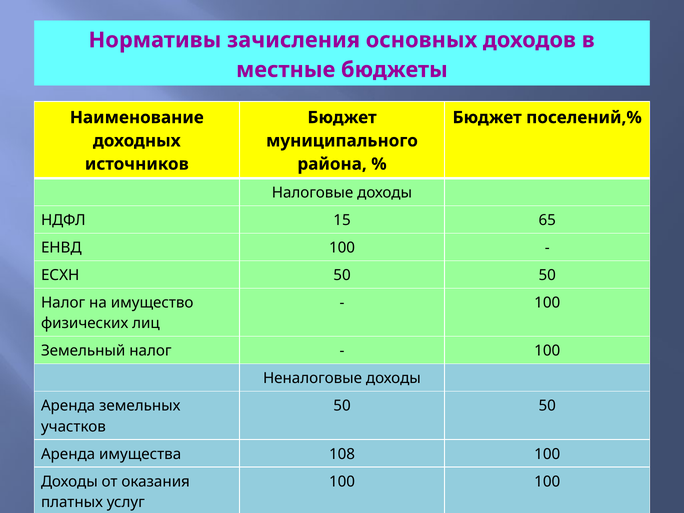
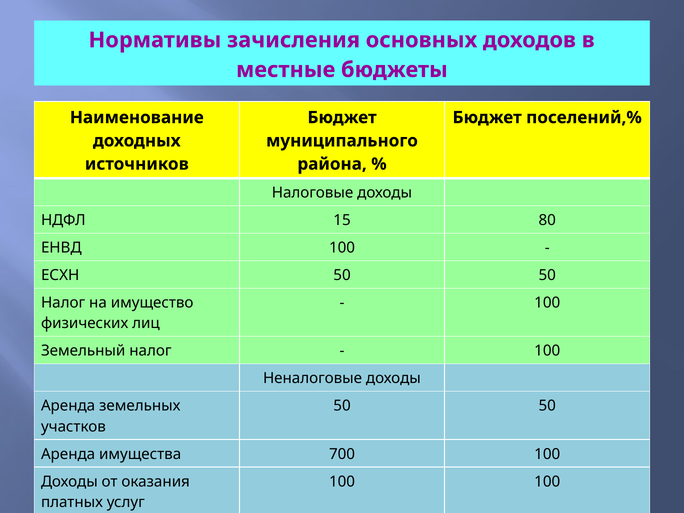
65: 65 -> 80
108: 108 -> 700
